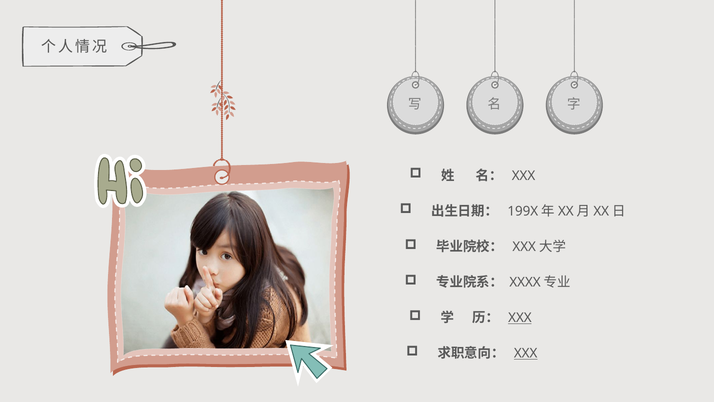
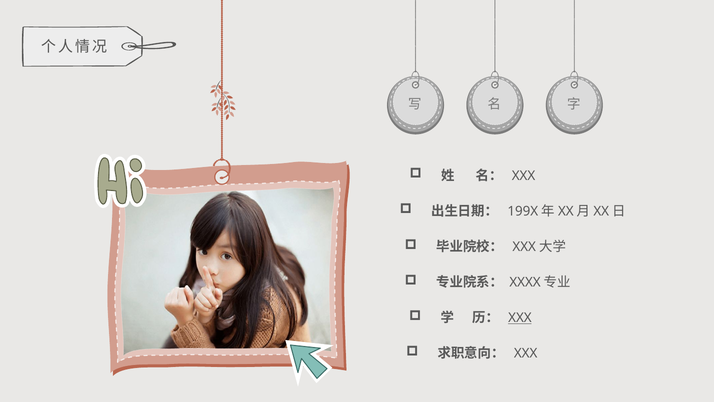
XXX at (526, 353) underline: present -> none
